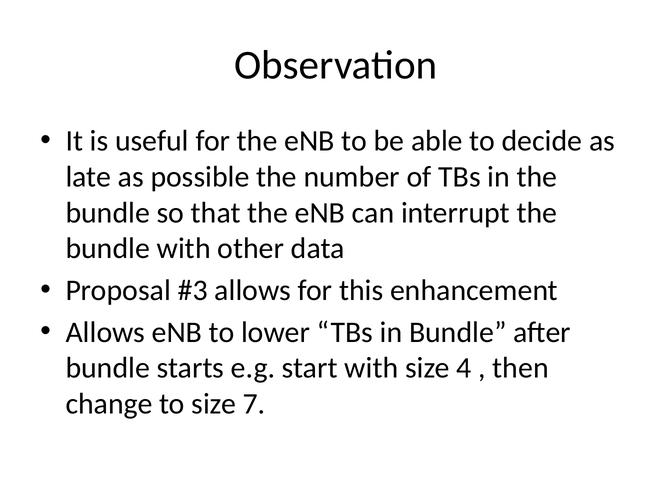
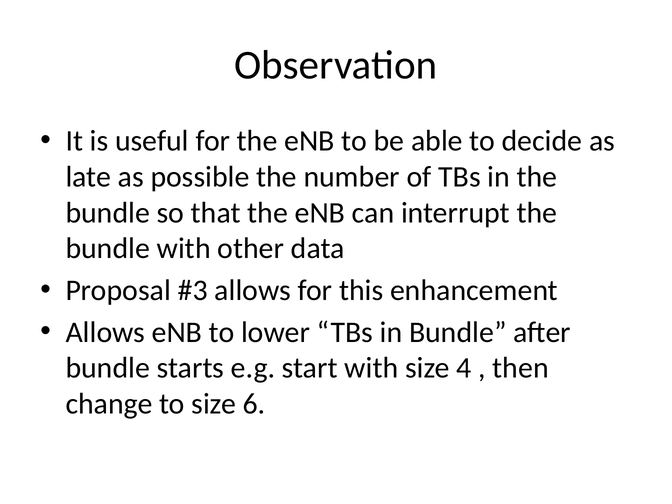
7: 7 -> 6
